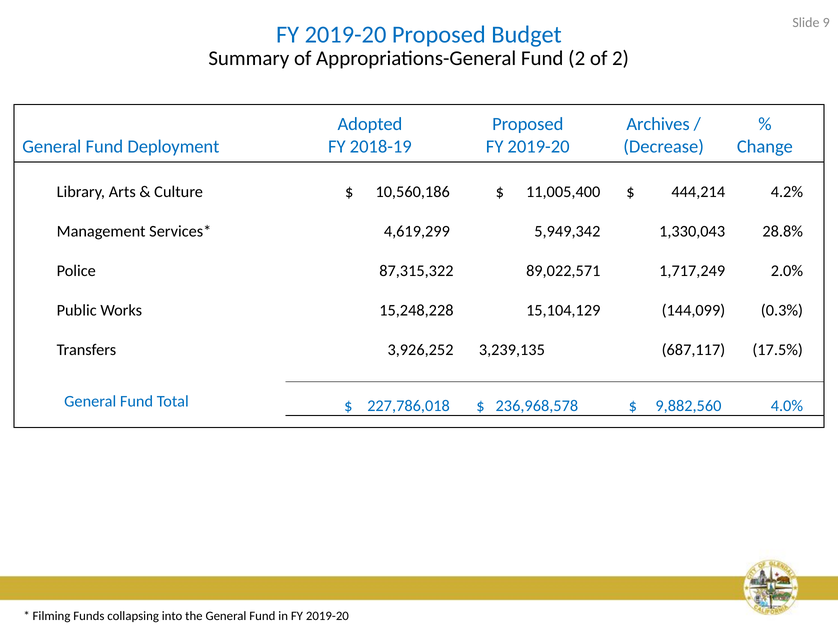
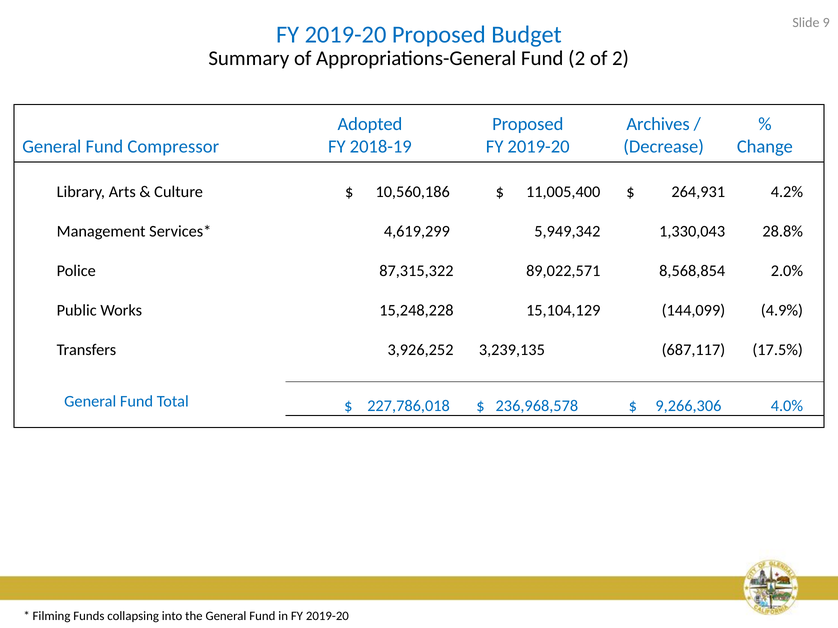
Deployment: Deployment -> Compressor
444,214: 444,214 -> 264,931
1,717,249: 1,717,249 -> 8,568,854
0.3%: 0.3% -> 4.9%
9,882,560: 9,882,560 -> 9,266,306
